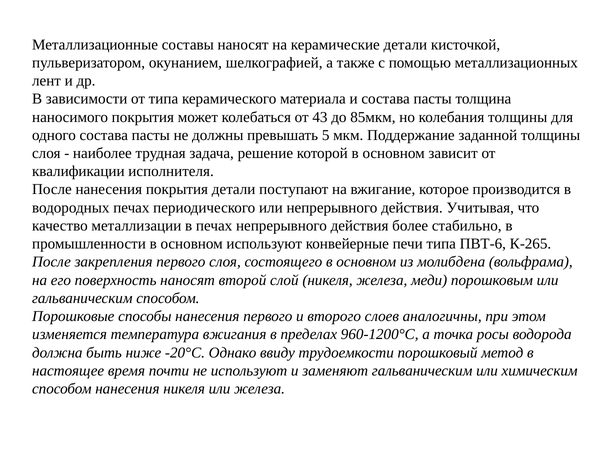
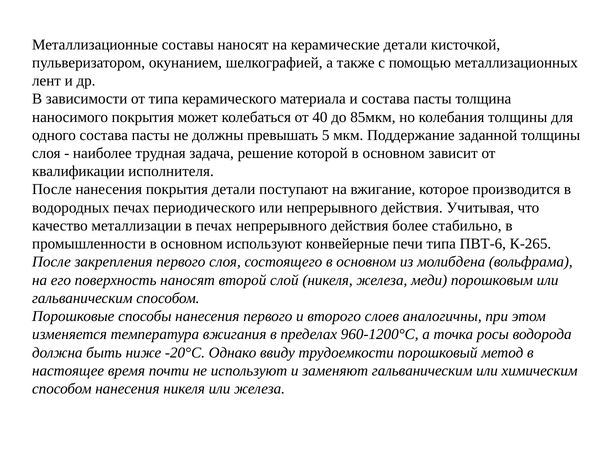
43: 43 -> 40
